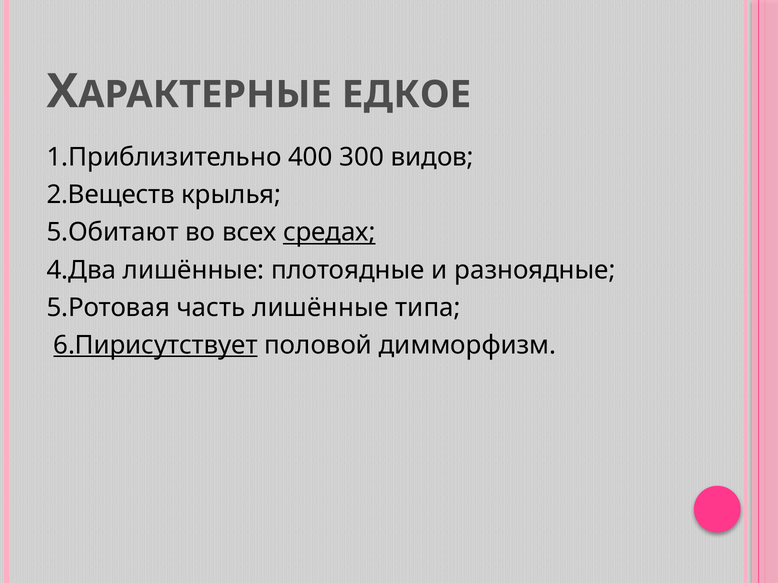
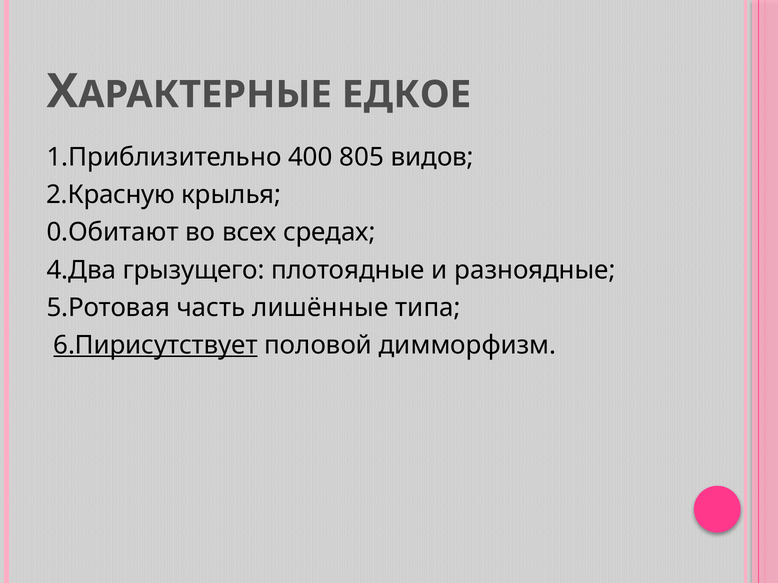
300: 300 -> 805
2.Веществ: 2.Веществ -> 2.Красную
5.Обитают: 5.Обитают -> 0.Обитают
средах underline: present -> none
4.Два лишённые: лишённые -> грызущего
